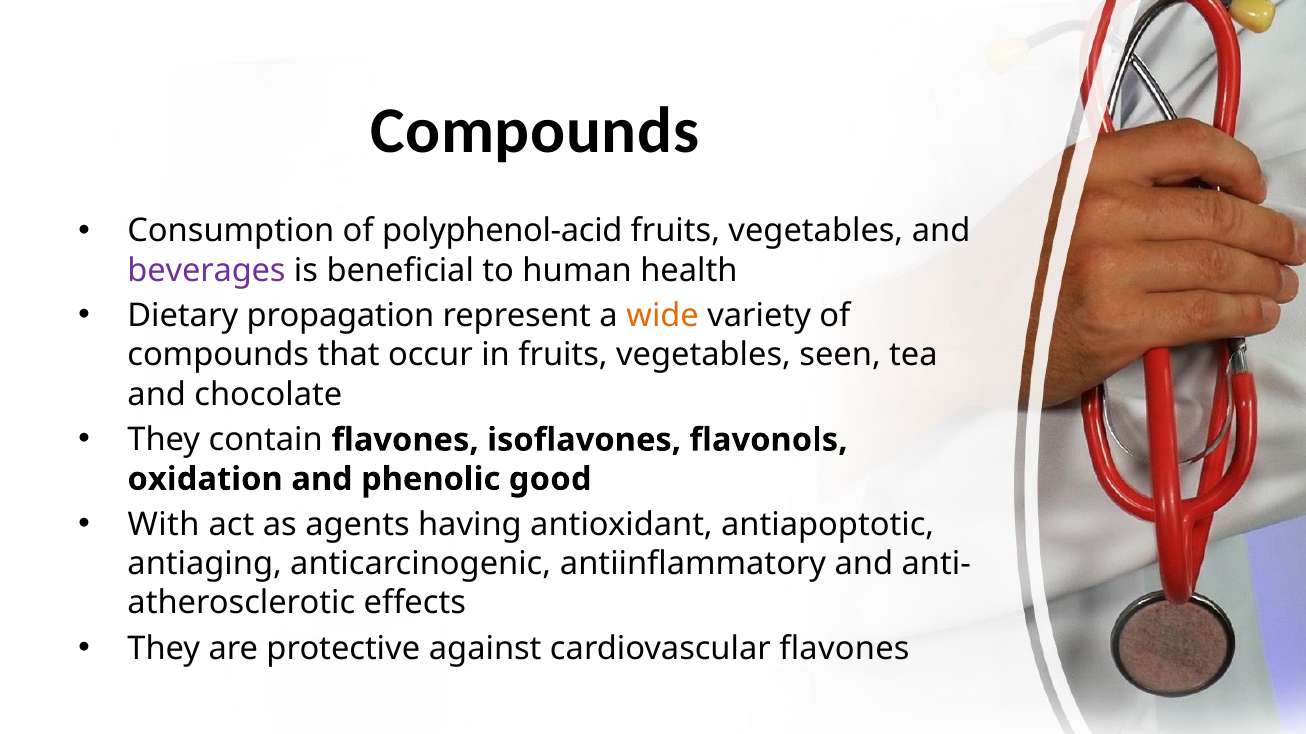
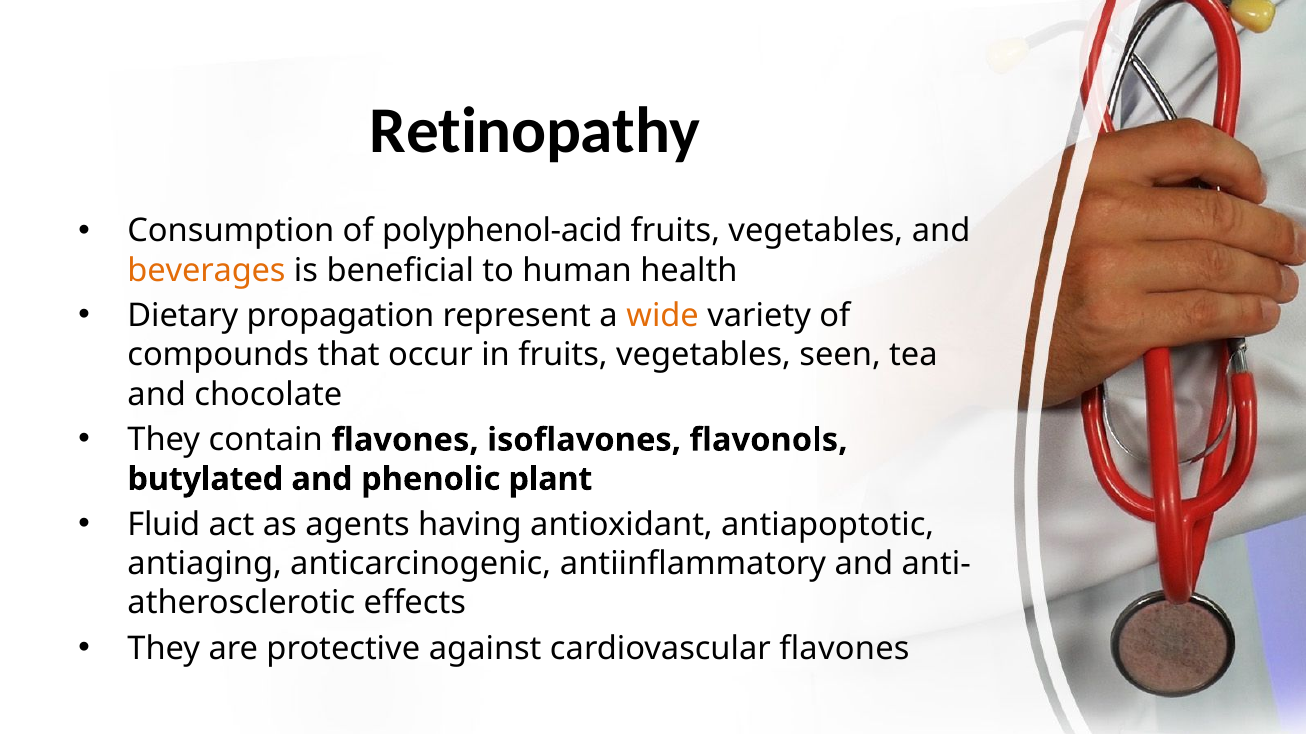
Compounds at (535, 131): Compounds -> Retinopathy
beverages colour: purple -> orange
oxidation: oxidation -> butylated
good: good -> plant
With: With -> Fluid
